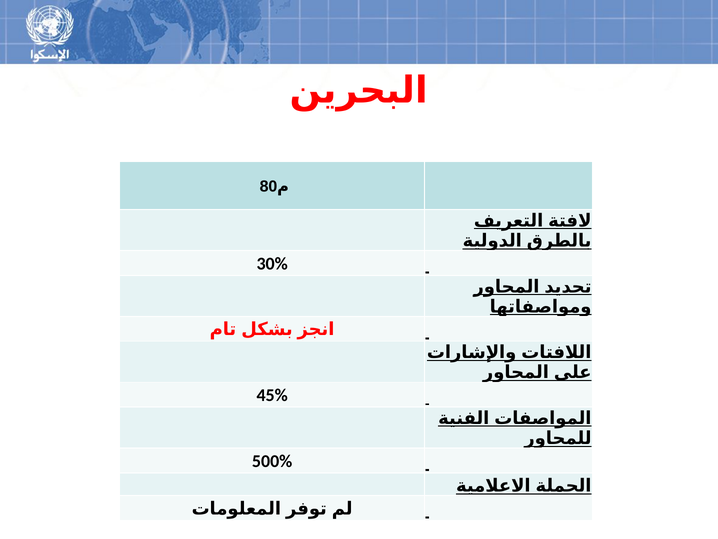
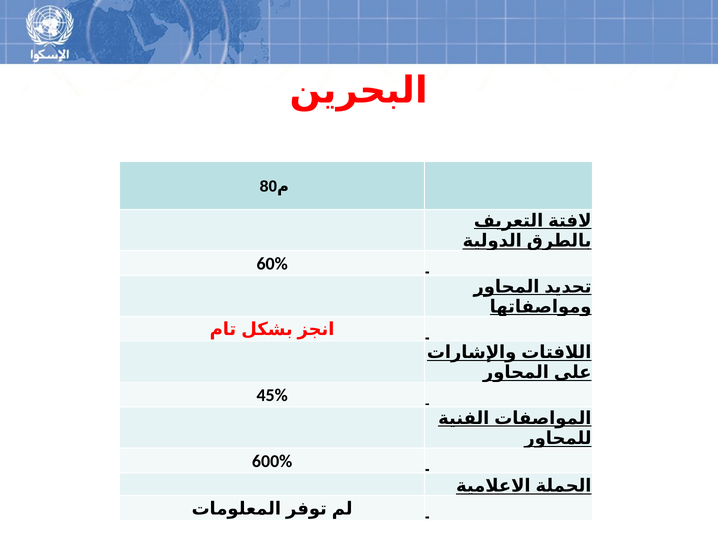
30%: 30% -> 60%
500%: 500% -> 600%
